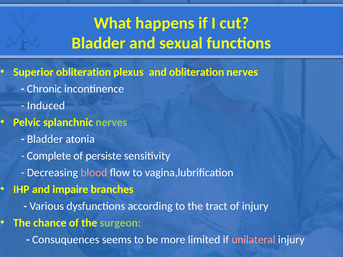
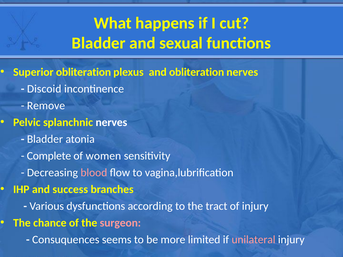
Chronic: Chronic -> Discoid
Induced: Induced -> Remove
nerves at (111, 122) colour: light green -> white
persiste: persiste -> women
impaire: impaire -> success
surgeon colour: light green -> pink
